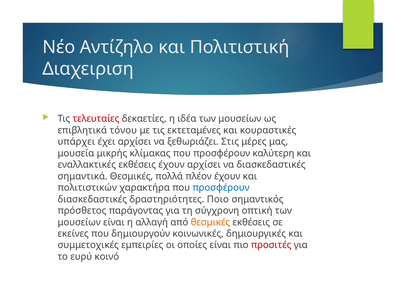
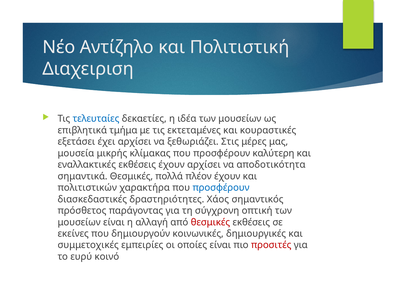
τελευταίες colour: red -> blue
τόνου: τόνου -> τμήμα
υπάρχει: υπάρχει -> εξετάσει
να διασκεδαστικές: διασκεδαστικές -> αποδοτικότητα
Ποιο: Ποιο -> Χάος
θεσμικές at (210, 222) colour: orange -> red
